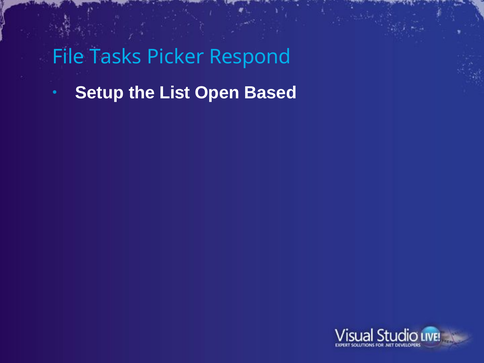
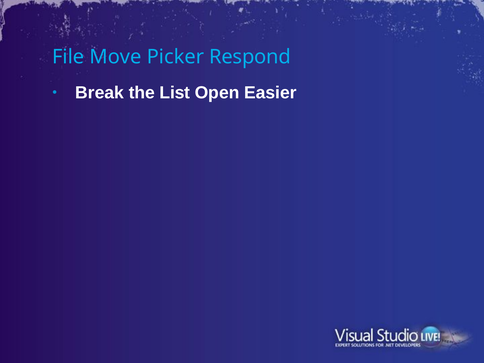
Tasks: Tasks -> Move
Setup: Setup -> Break
Based: Based -> Easier
